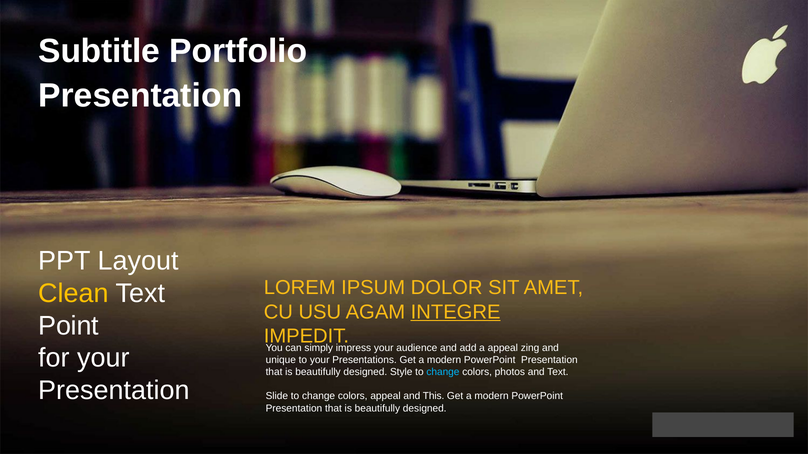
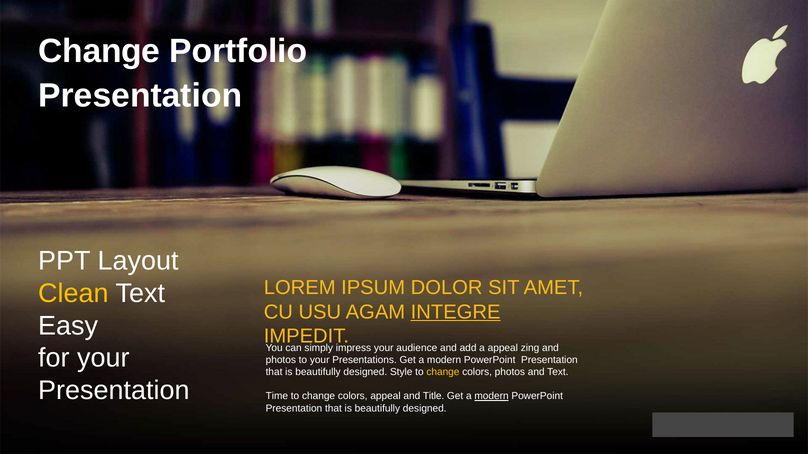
Subtitle at (99, 51): Subtitle -> Change
Point: Point -> Easy
unique at (281, 360): unique -> photos
change at (443, 372) colour: light blue -> yellow
Slide: Slide -> Time
This: This -> Title
modern at (492, 397) underline: none -> present
